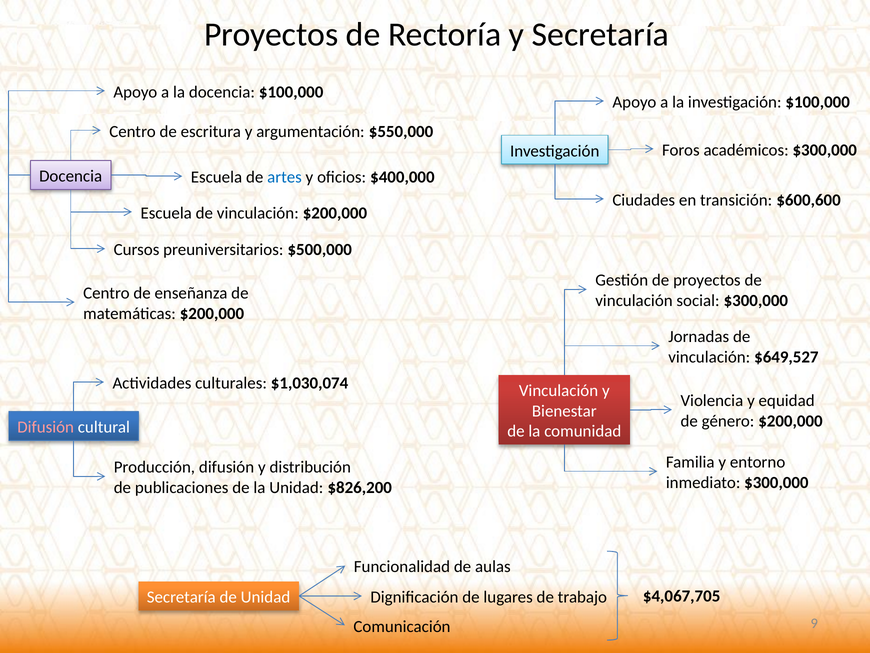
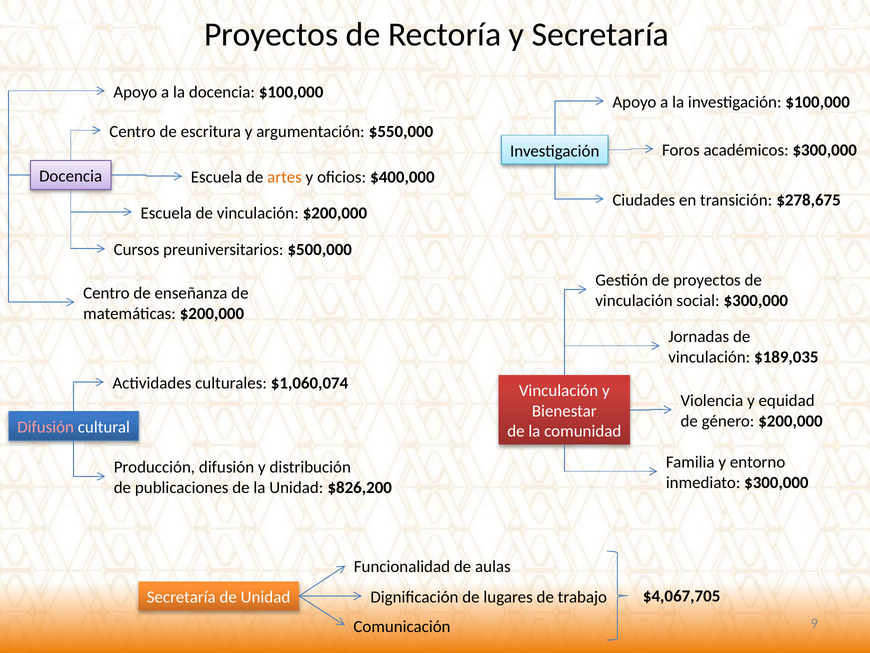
artes colour: blue -> orange
$600,600: $600,600 -> $278,675
$649,527: $649,527 -> $189,035
$1,030,074: $1,030,074 -> $1,060,074
